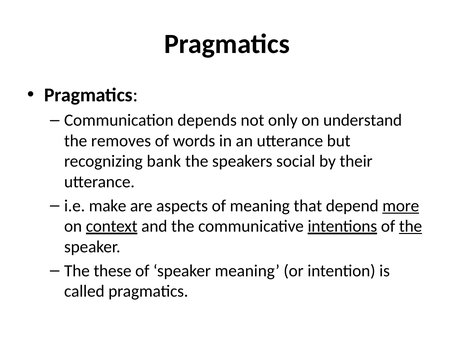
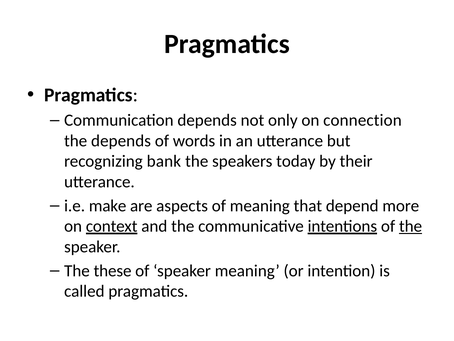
understand: understand -> connection
the removes: removes -> depends
social: social -> today
more underline: present -> none
